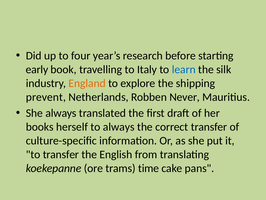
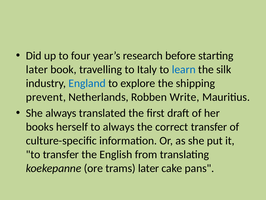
early at (37, 69): early -> later
England colour: orange -> blue
Never: Never -> Write
trams time: time -> later
